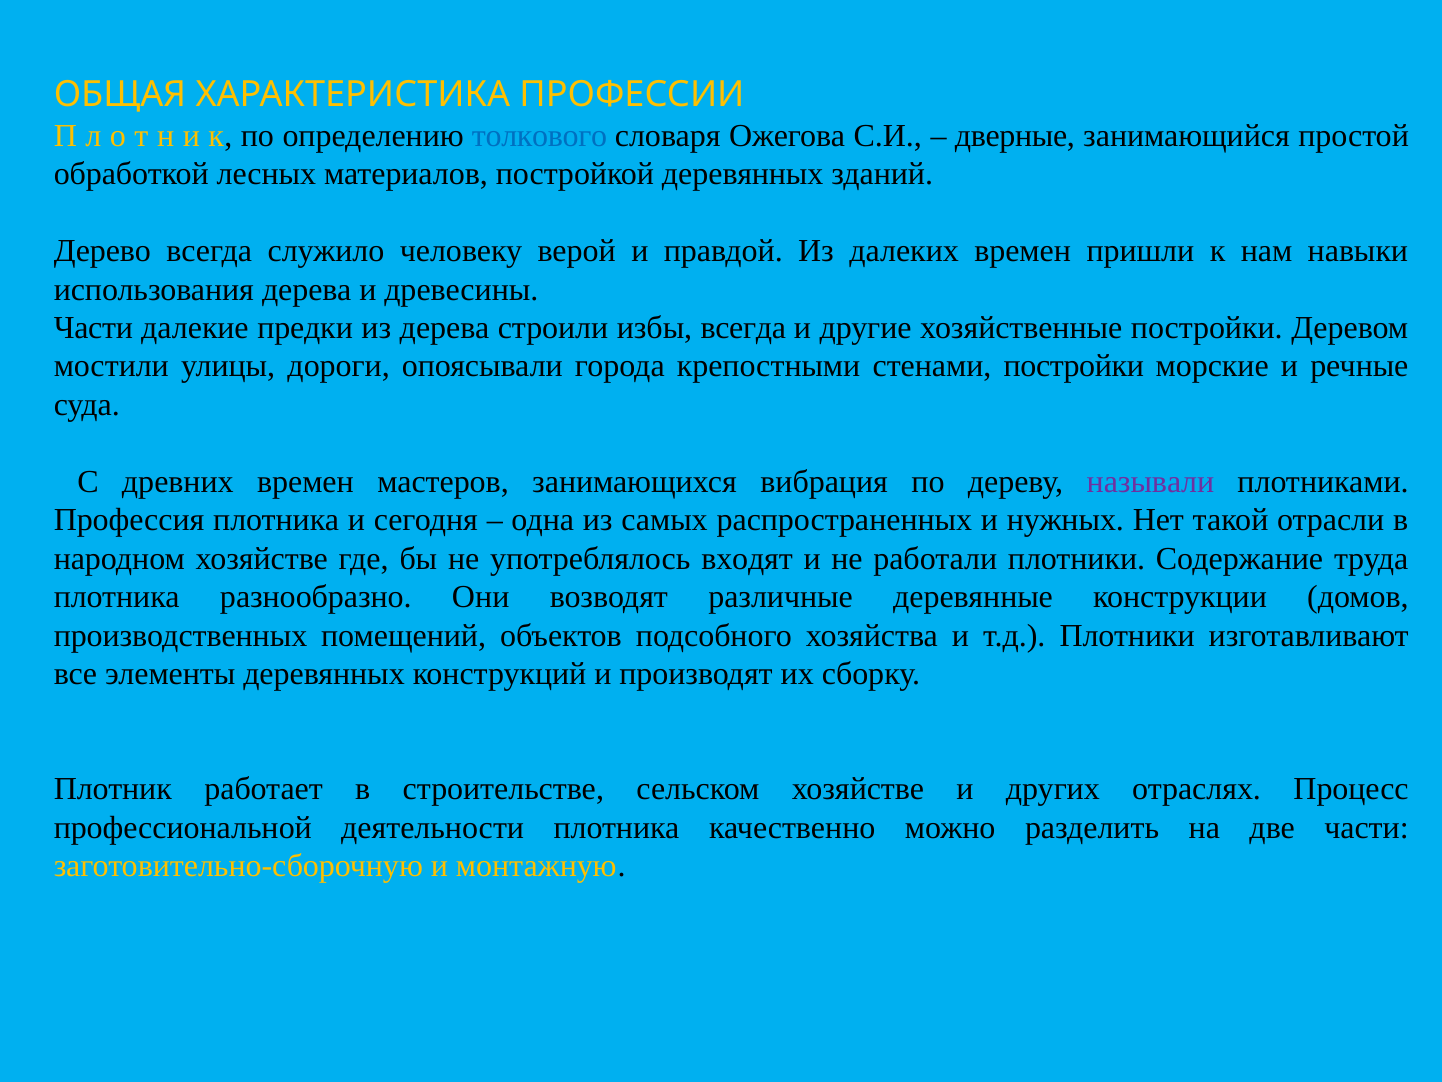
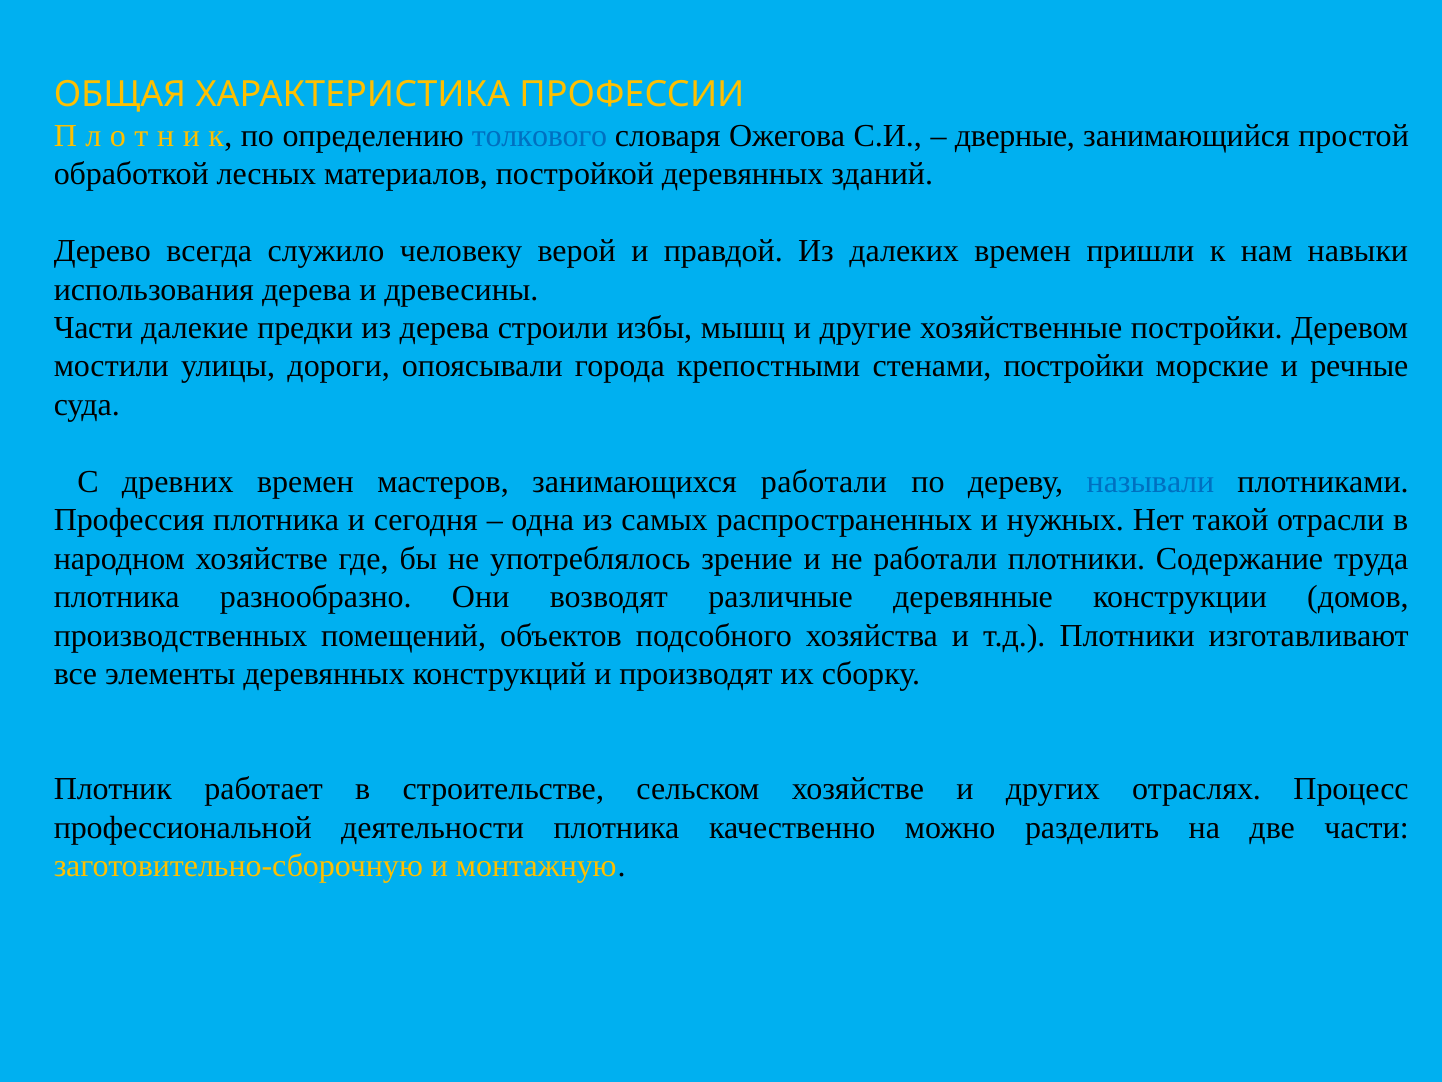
избы всегда: всегда -> мышц
занимающихся вибрация: вибрация -> работали
называли colour: purple -> blue
входят: входят -> зрение
